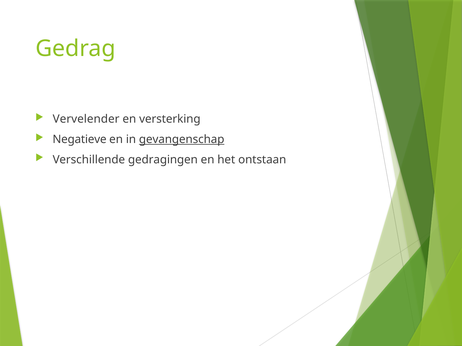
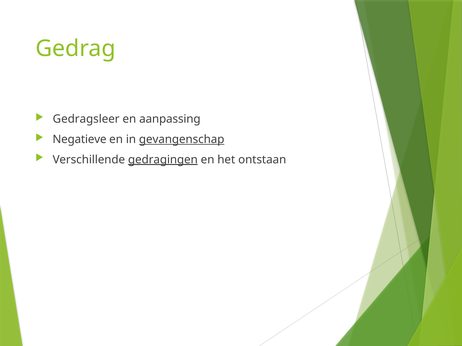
Vervelender: Vervelender -> Gedragsleer
versterking: versterking -> aanpassing
gedragingen underline: none -> present
